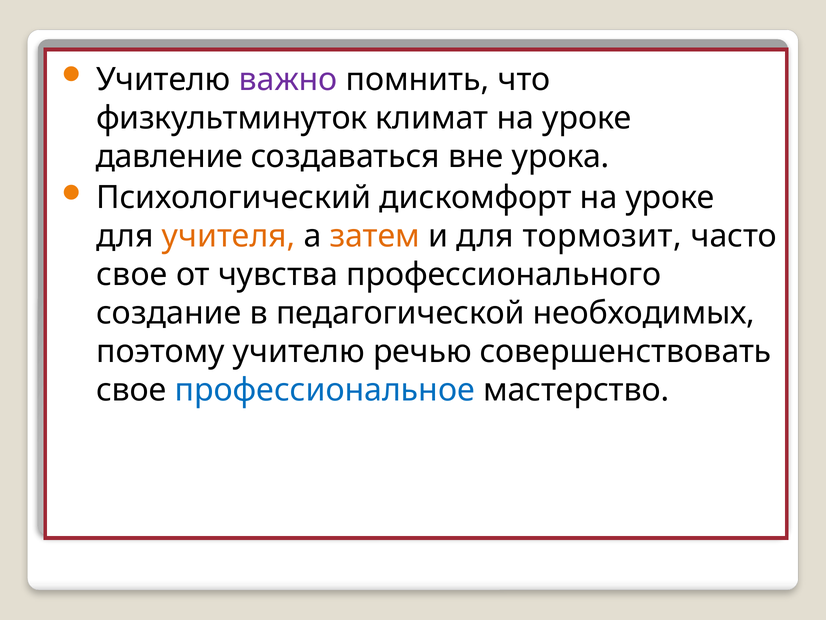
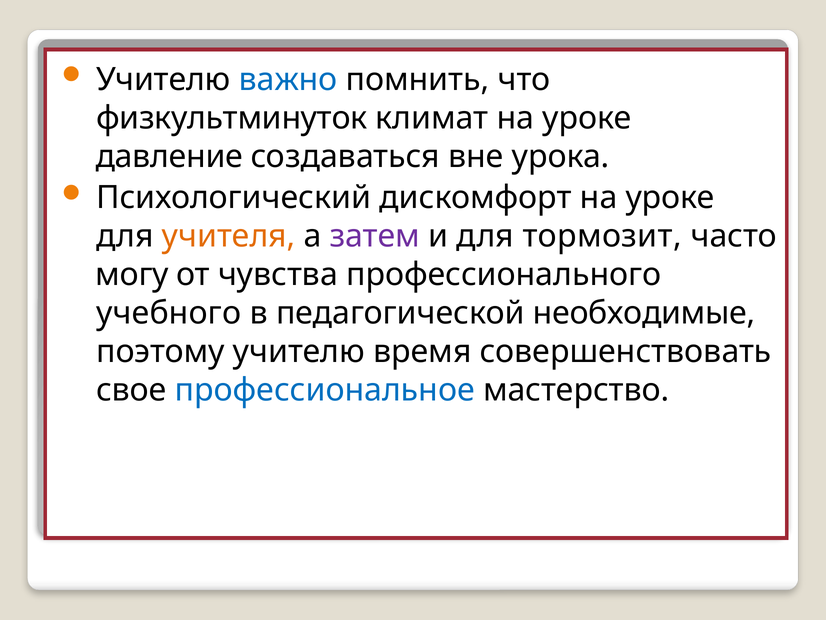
важно colour: purple -> blue
затем colour: orange -> purple
свое at (132, 275): свое -> могу
создание: создание -> учебного
необходимых: необходимых -> необходимые
речью: речью -> время
